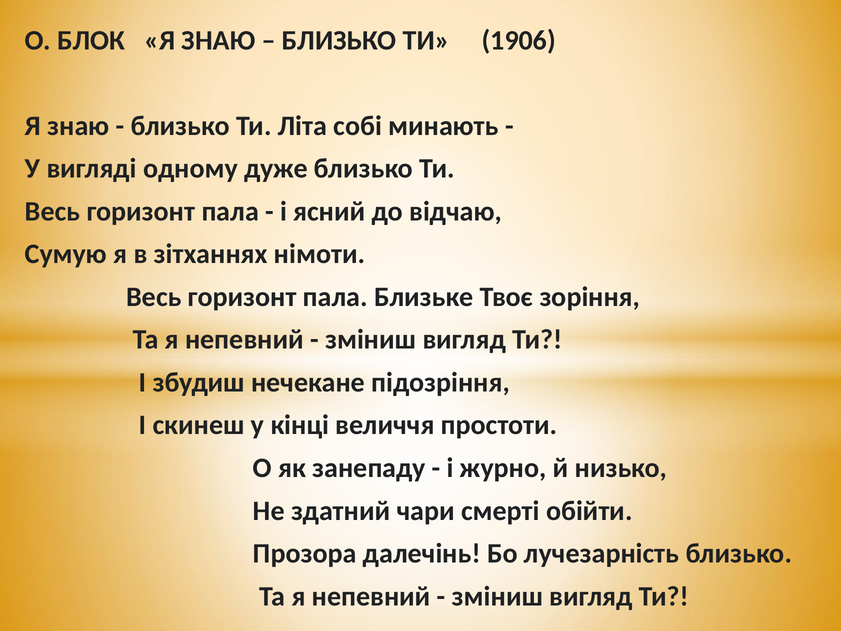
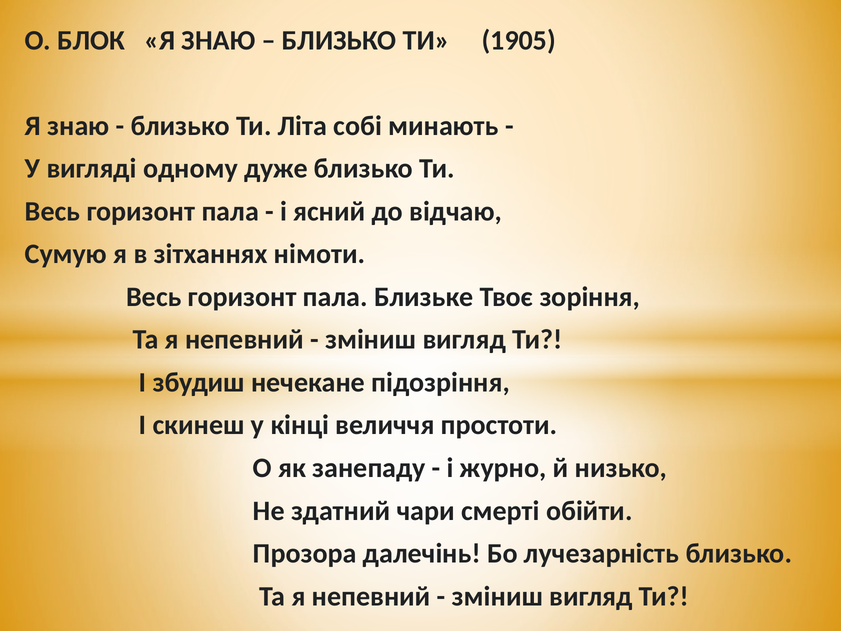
1906: 1906 -> 1905
